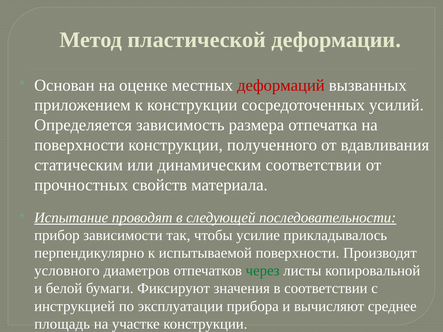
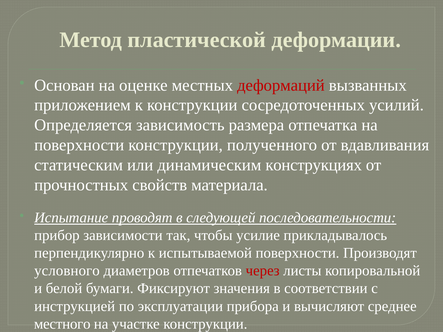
динамическим соответствии: соответствии -> конструкциях
через colour: green -> red
площадь: площадь -> местного
